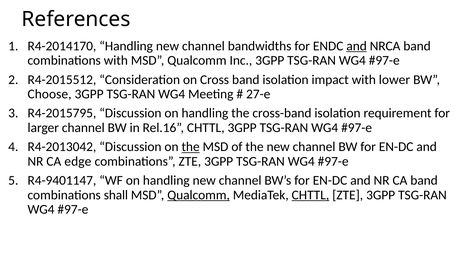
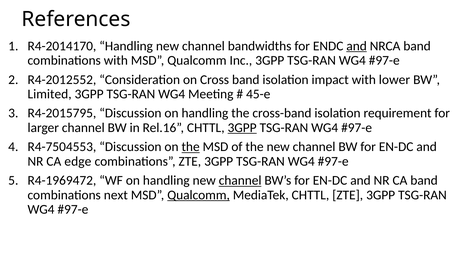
R4-2015512: R4-2015512 -> R4-2012552
Choose: Choose -> Limited
27-e: 27-e -> 45-e
3GPP at (242, 127) underline: none -> present
R4-2013042: R4-2013042 -> R4-7504553
R4-9401147: R4-9401147 -> R4-1969472
channel at (240, 180) underline: none -> present
shall: shall -> next
CHTTL at (310, 195) underline: present -> none
